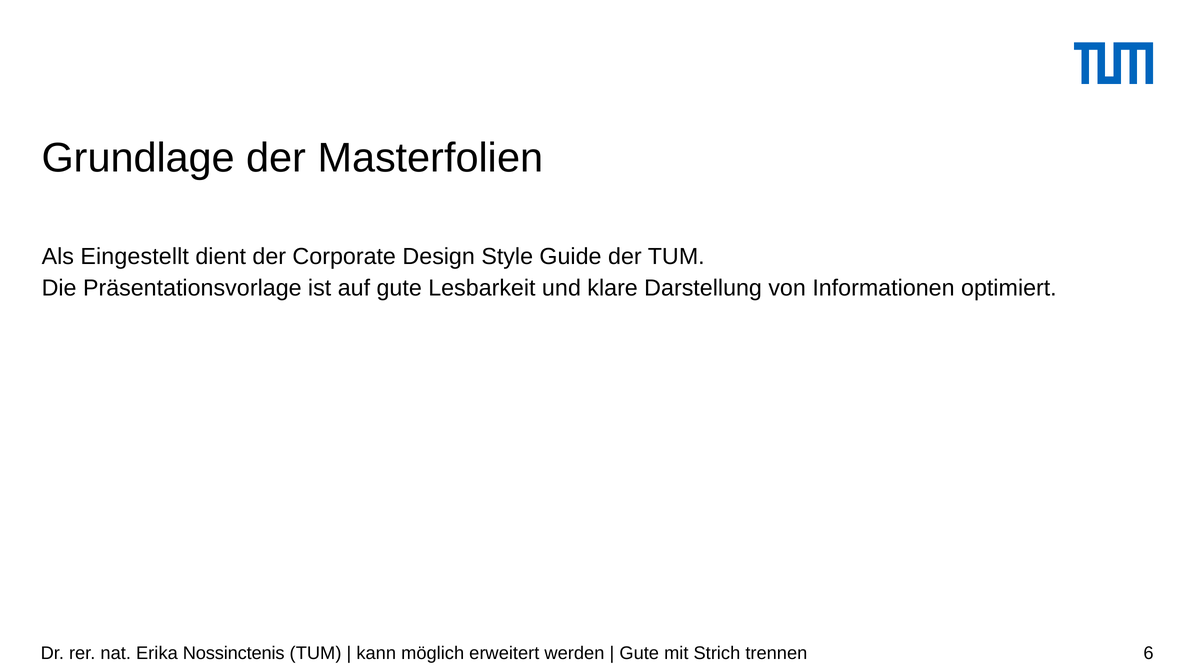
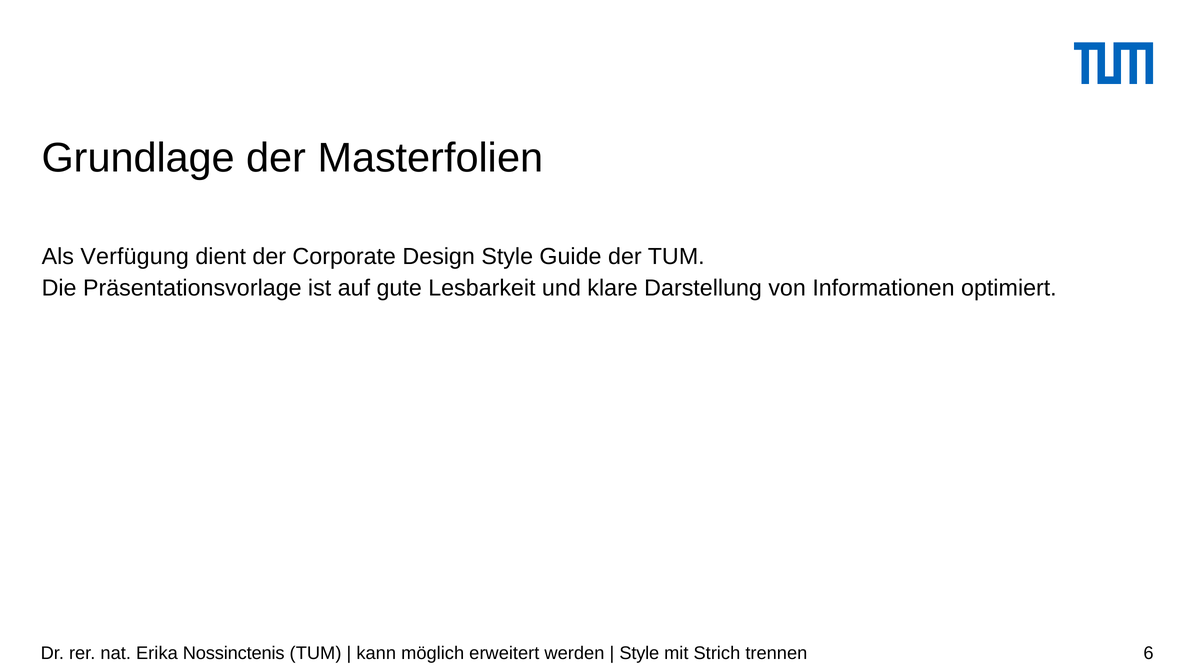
Eingestellt: Eingestellt -> Verfügung
Gute at (639, 654): Gute -> Style
